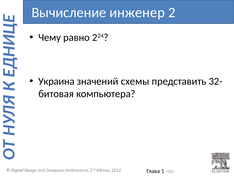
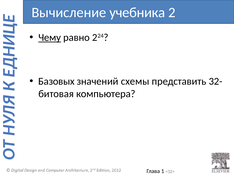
инженер: инженер -> учебника
Чему underline: none -> present
Украина: Украина -> Базовых
